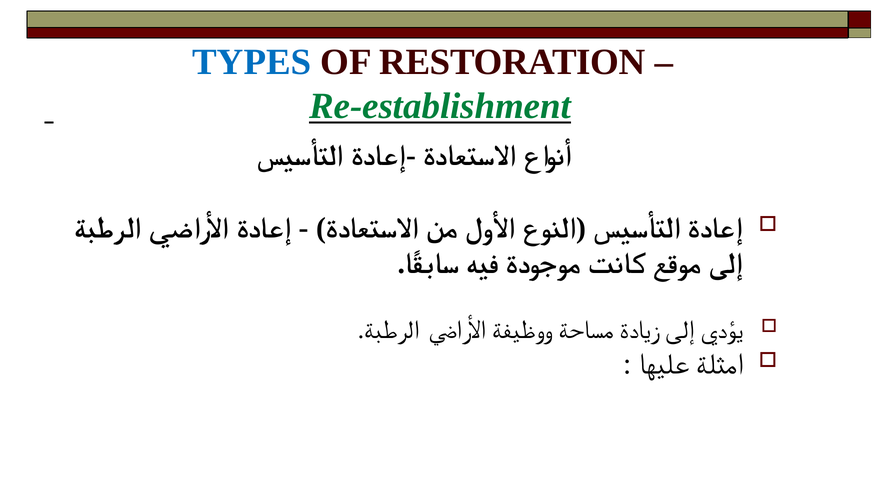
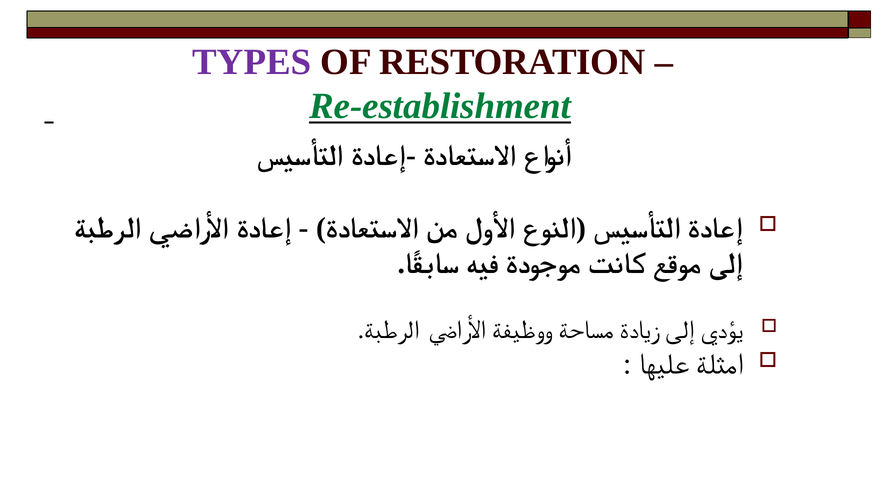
TYPES colour: blue -> purple
